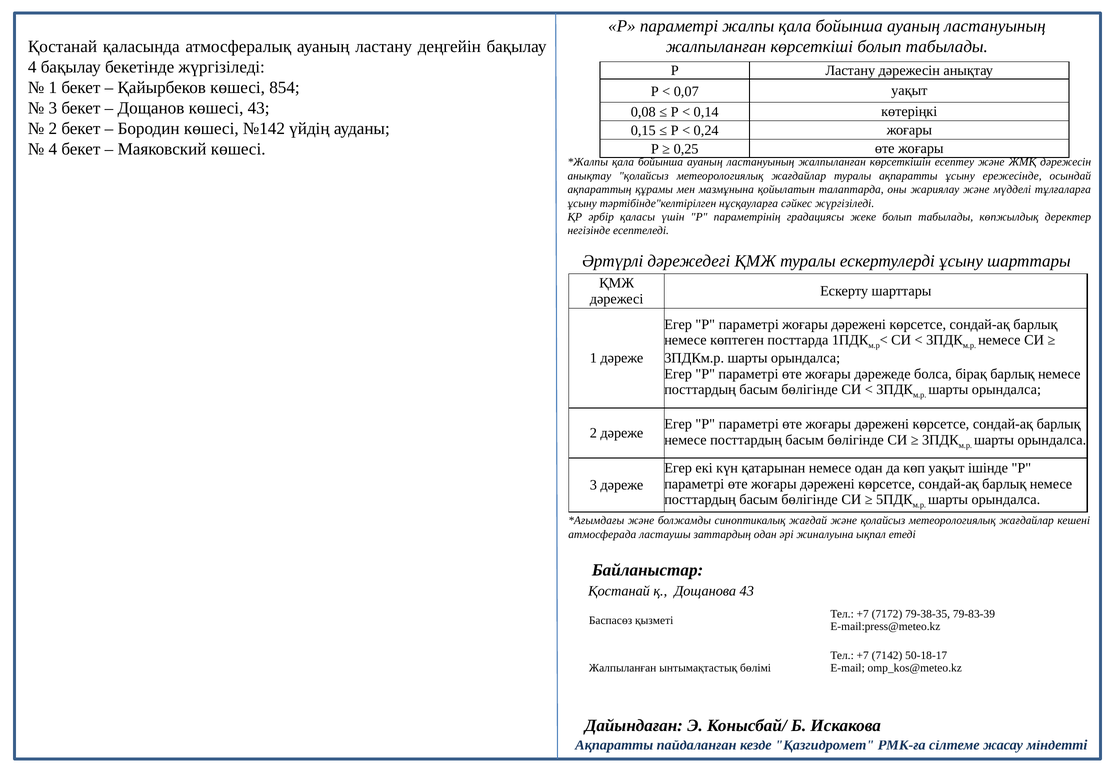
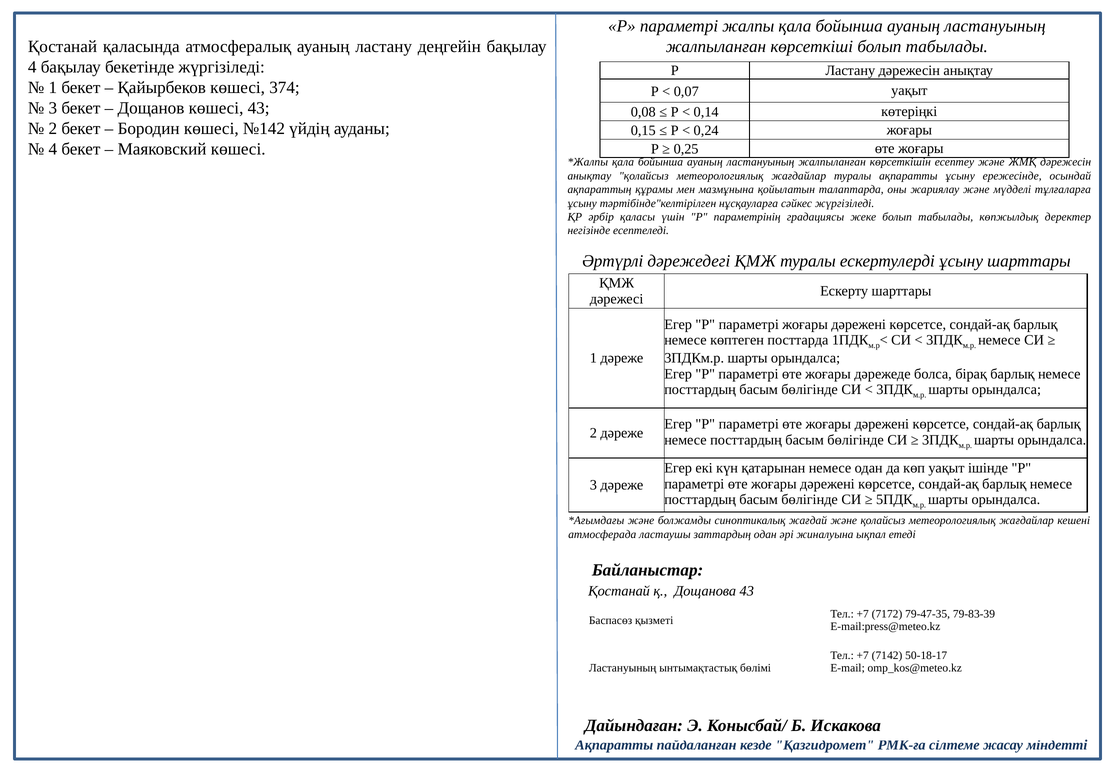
854: 854 -> 374
79-38-35: 79-38-35 -> 79-47-35
Жалпыланған at (623, 668): Жалпыланған -> Ластануының
